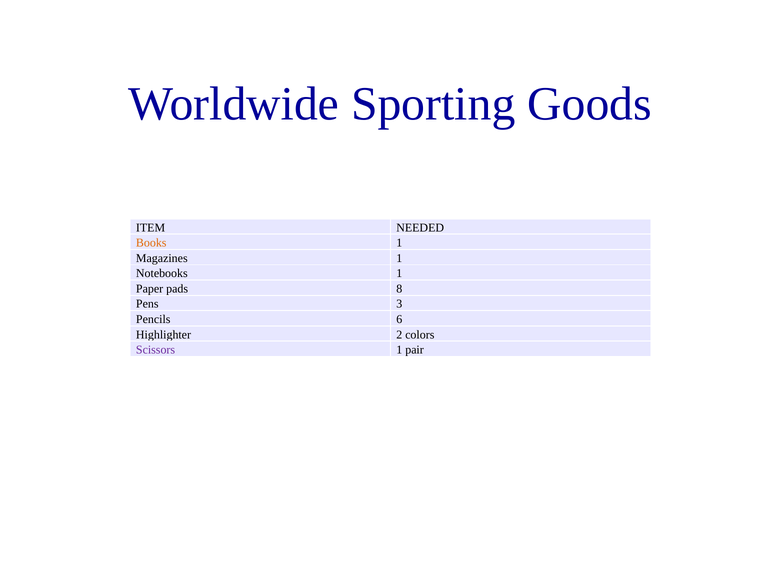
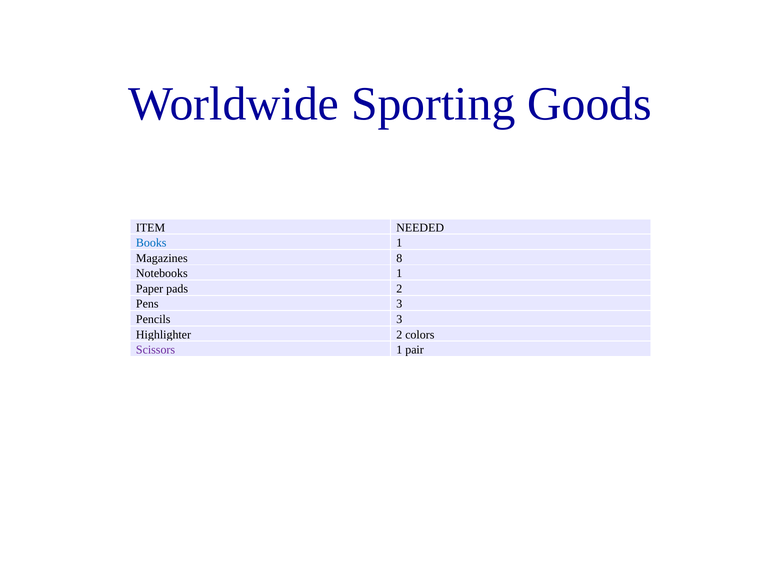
Books colour: orange -> blue
Magazines 1: 1 -> 8
pads 8: 8 -> 2
Pencils 6: 6 -> 3
